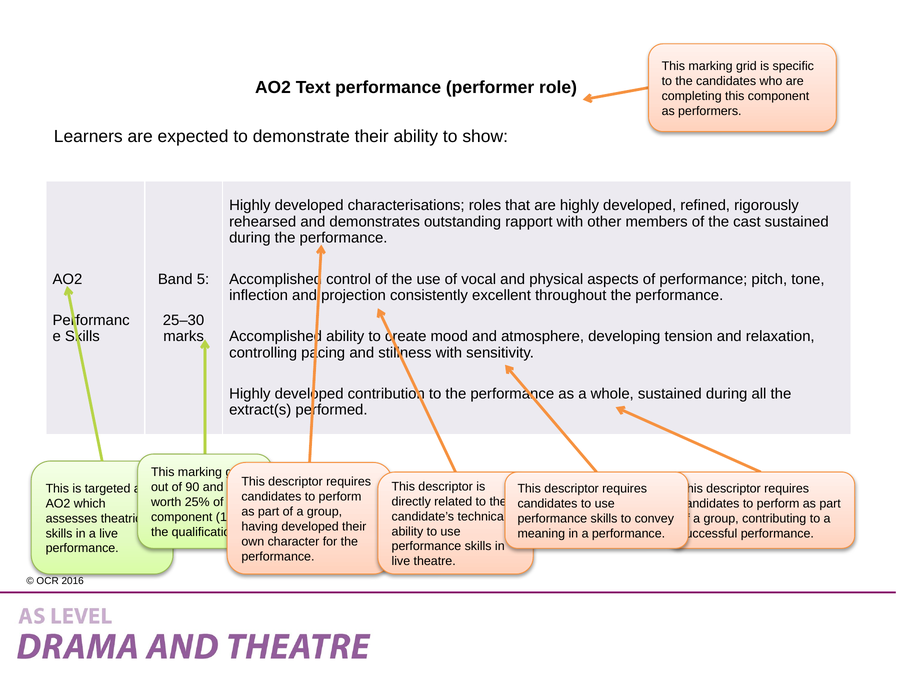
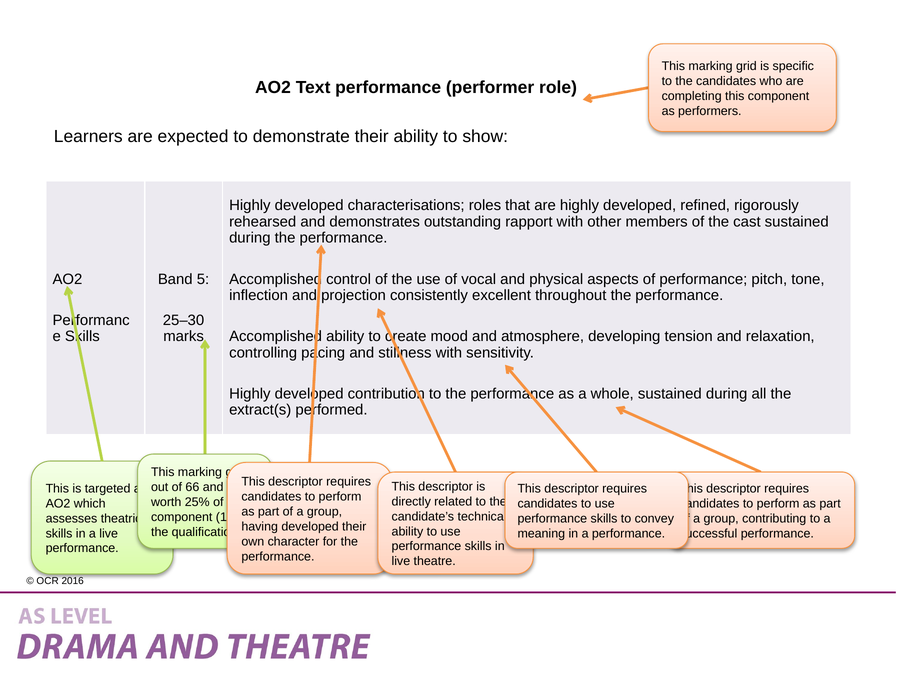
90: 90 -> 66
